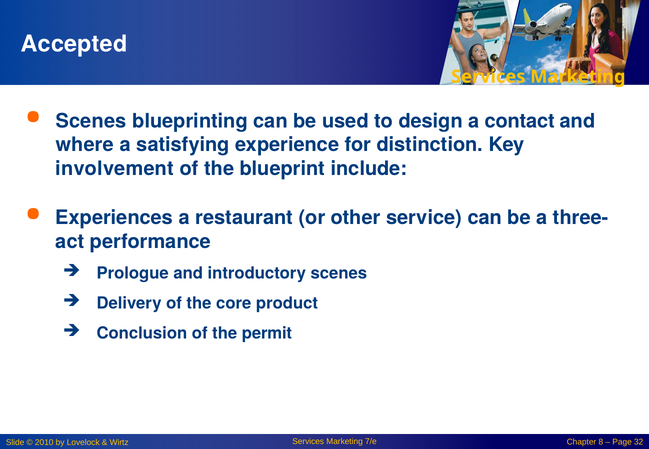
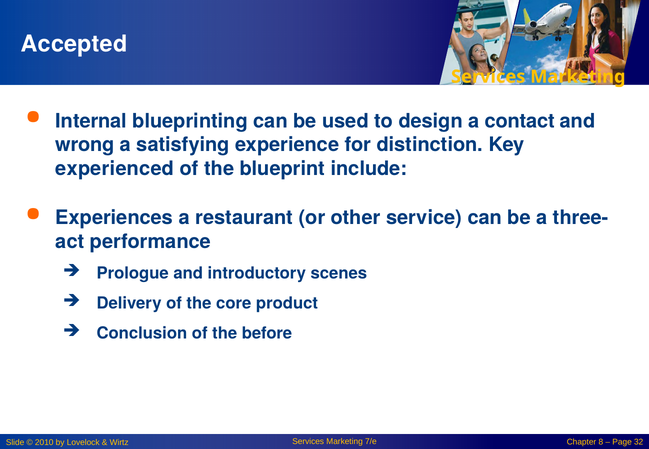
Scenes at (91, 121): Scenes -> Internal
where: where -> wrong
involvement: involvement -> experienced
permit: permit -> before
